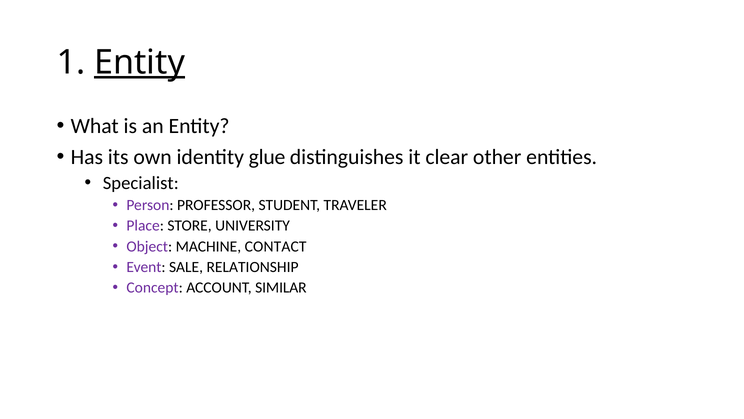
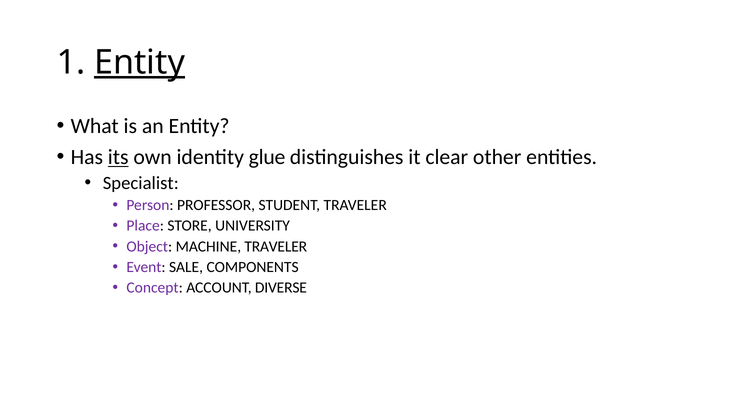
its underline: none -> present
MACHINE CONTACT: CONTACT -> TRAVELER
RELATIONSHIP: RELATIONSHIP -> COMPONENTS
SIMILAR: SIMILAR -> DIVERSE
